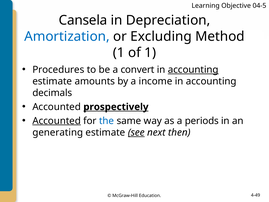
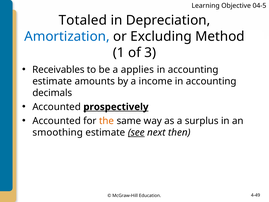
Cansela: Cansela -> Totaled
of 1: 1 -> 3
Procedures: Procedures -> Receivables
convert: convert -> applies
accounting at (193, 70) underline: present -> none
Accounted at (57, 121) underline: present -> none
the colour: blue -> orange
periods: periods -> surplus
generating: generating -> smoothing
